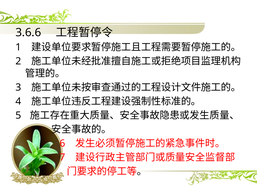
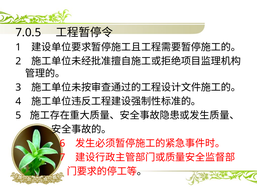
3.6.6: 3.6.6 -> 7.0.5
